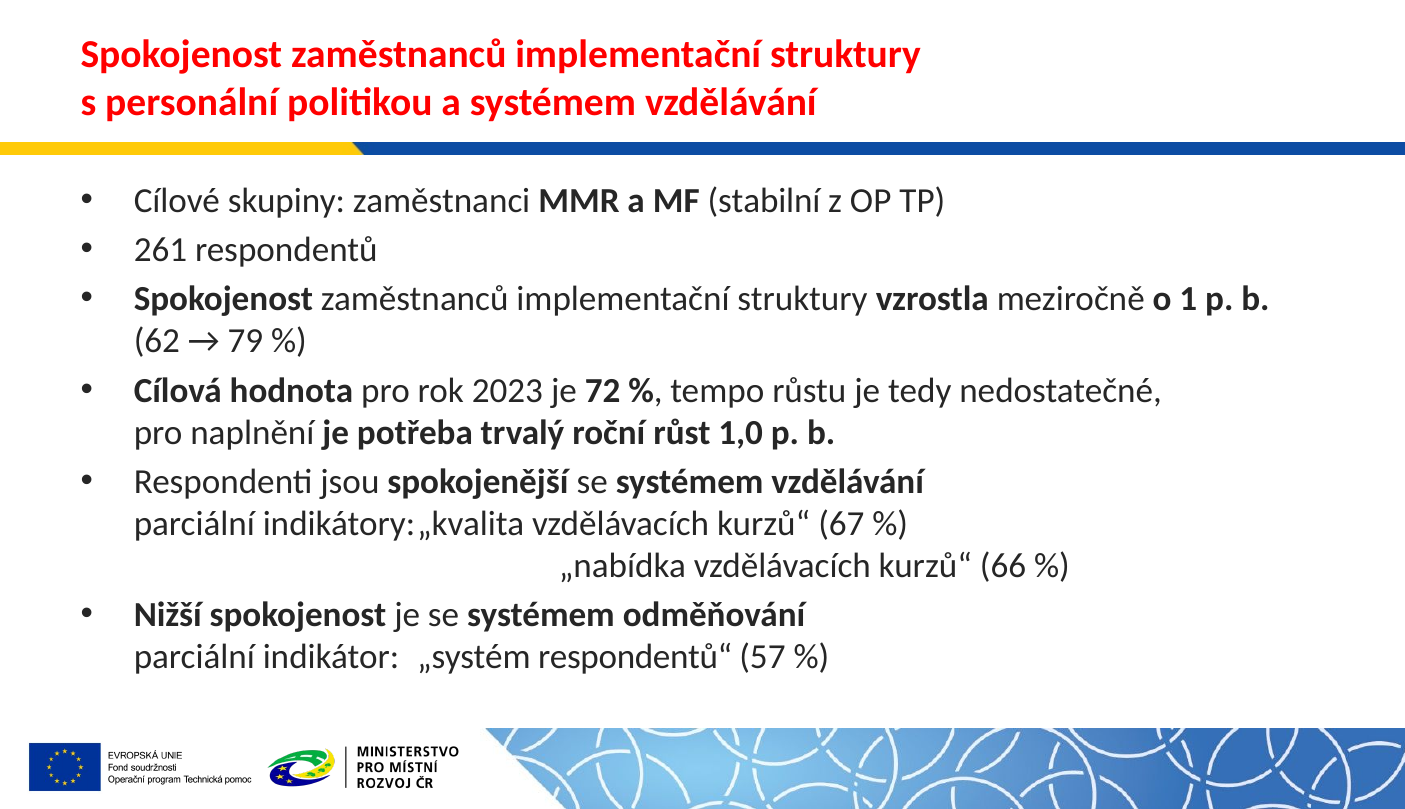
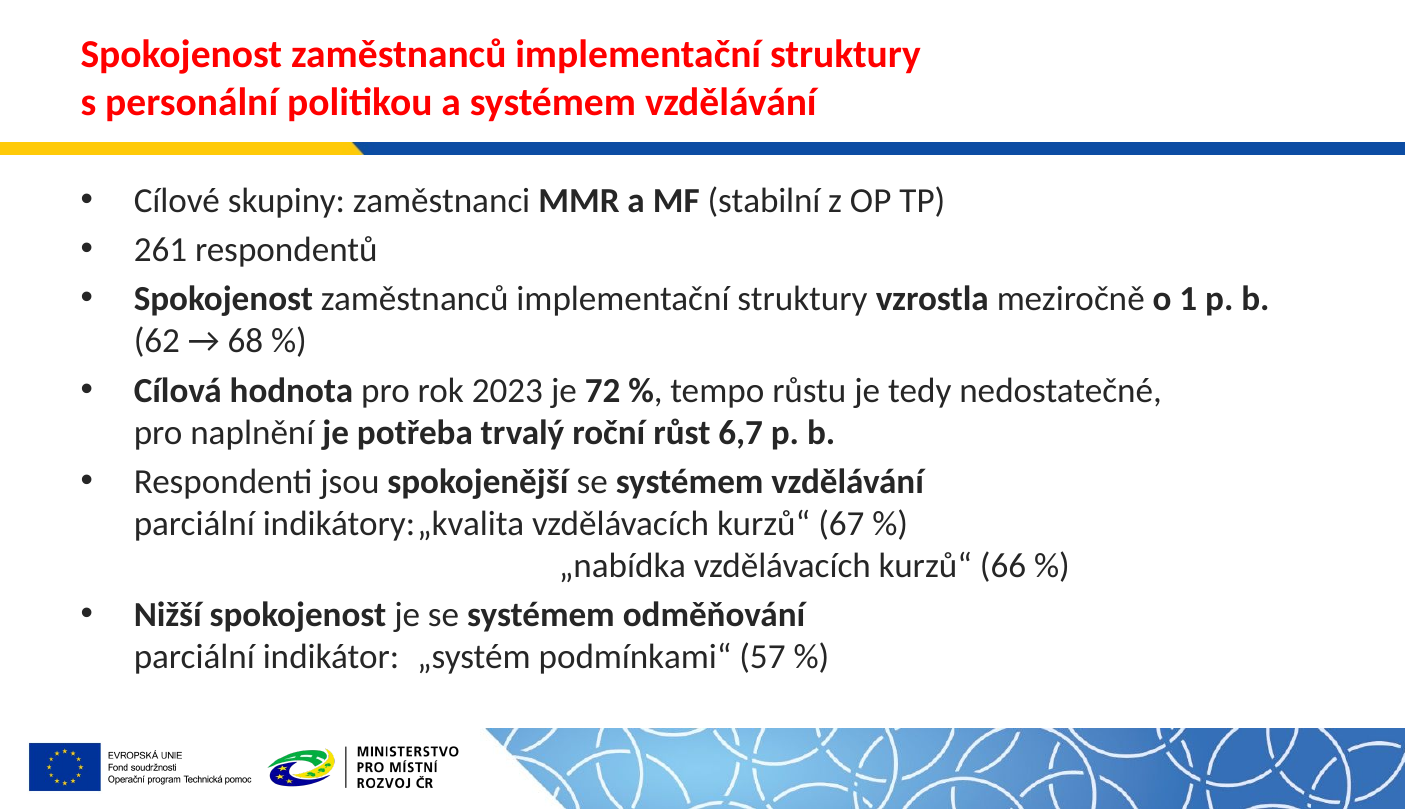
79: 79 -> 68
1,0: 1,0 -> 6,7
respondentů“: respondentů“ -> podmínkami“
